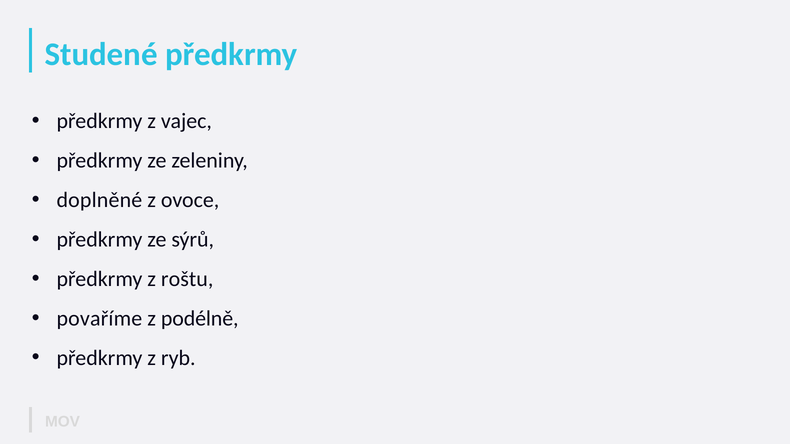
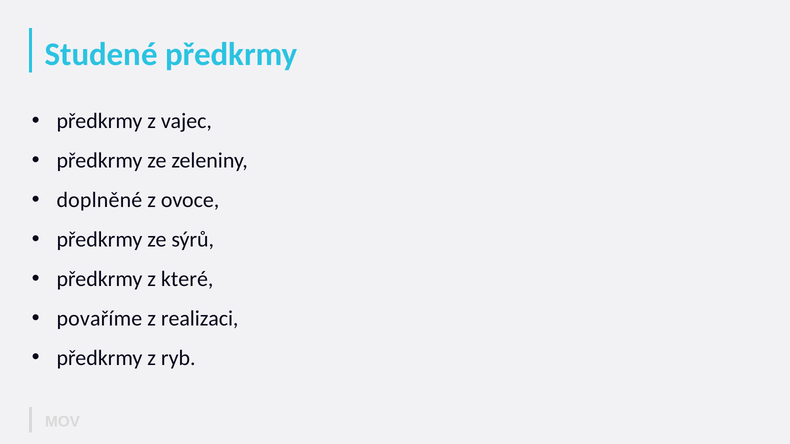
roštu: roštu -> které
podélně: podélně -> realizaci
